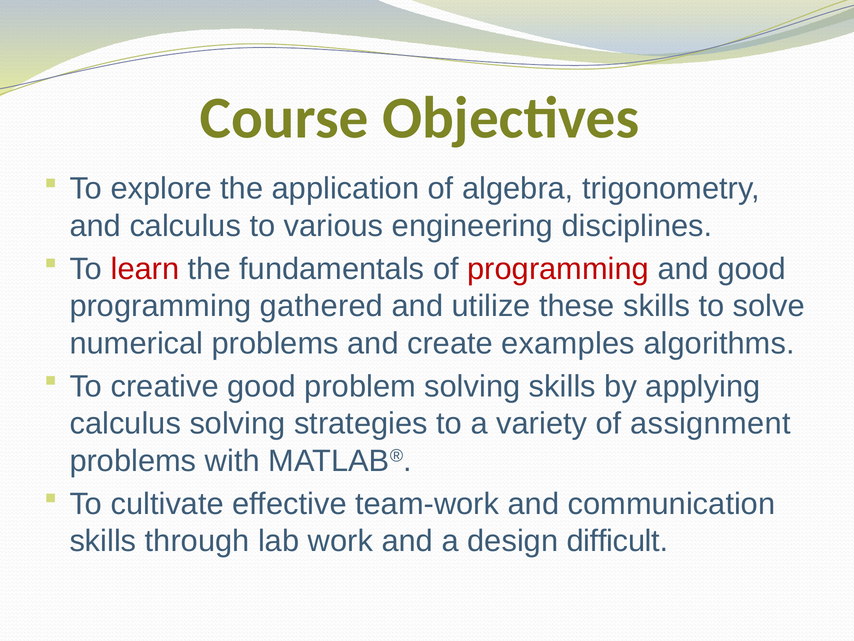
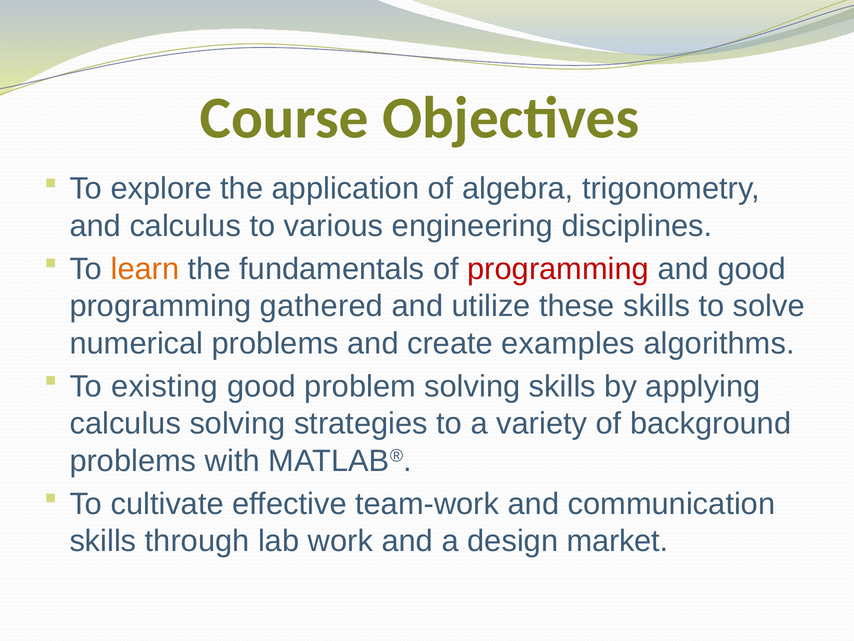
learn colour: red -> orange
creative: creative -> existing
assignment: assignment -> background
difficult: difficult -> market
